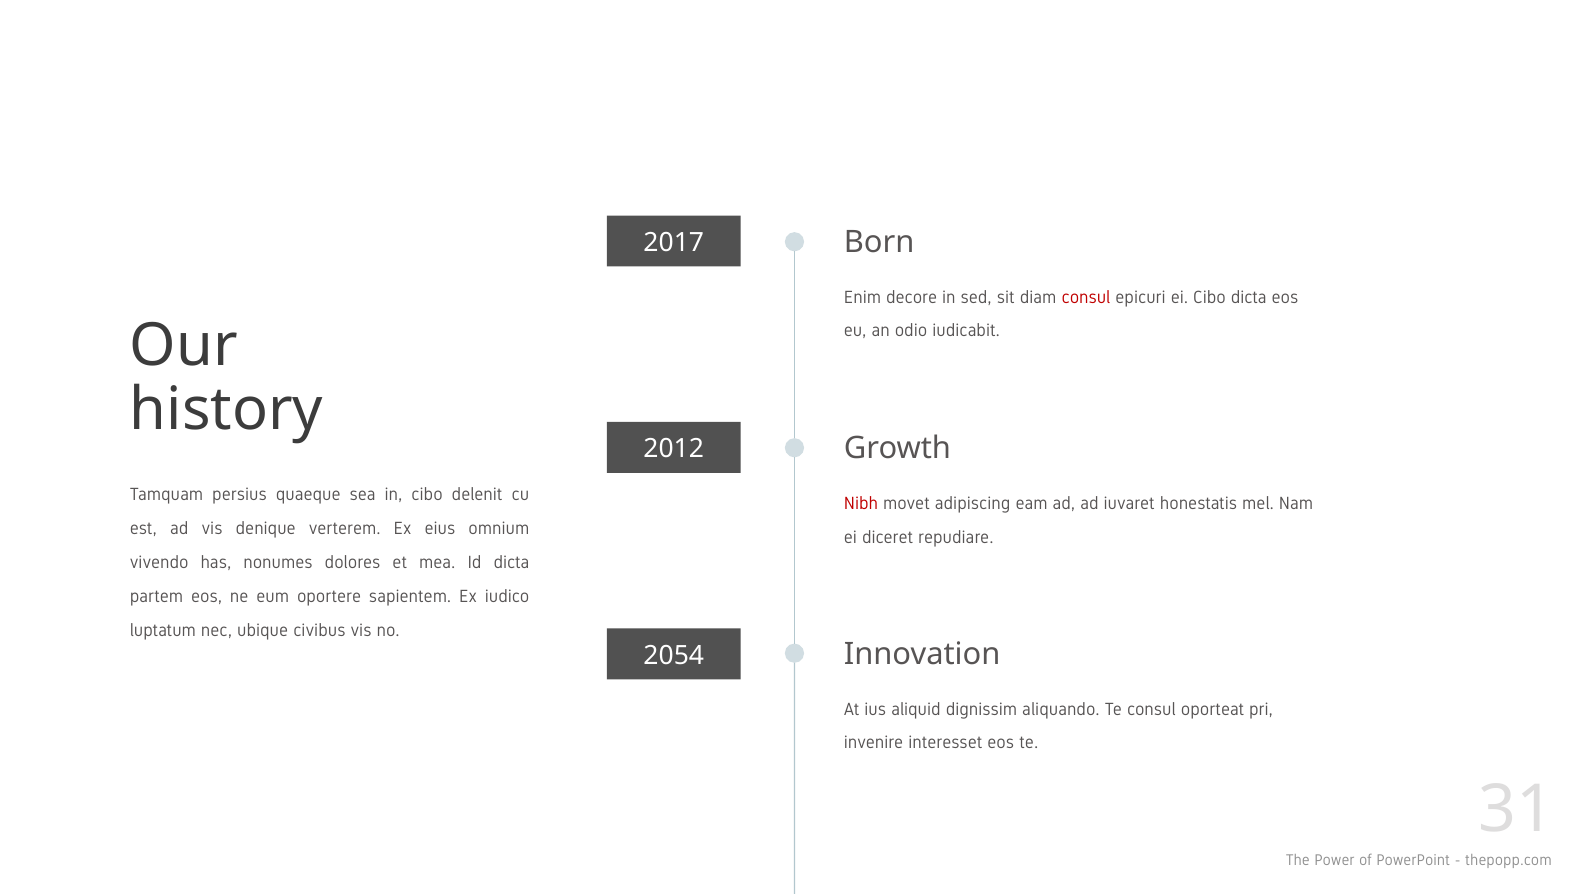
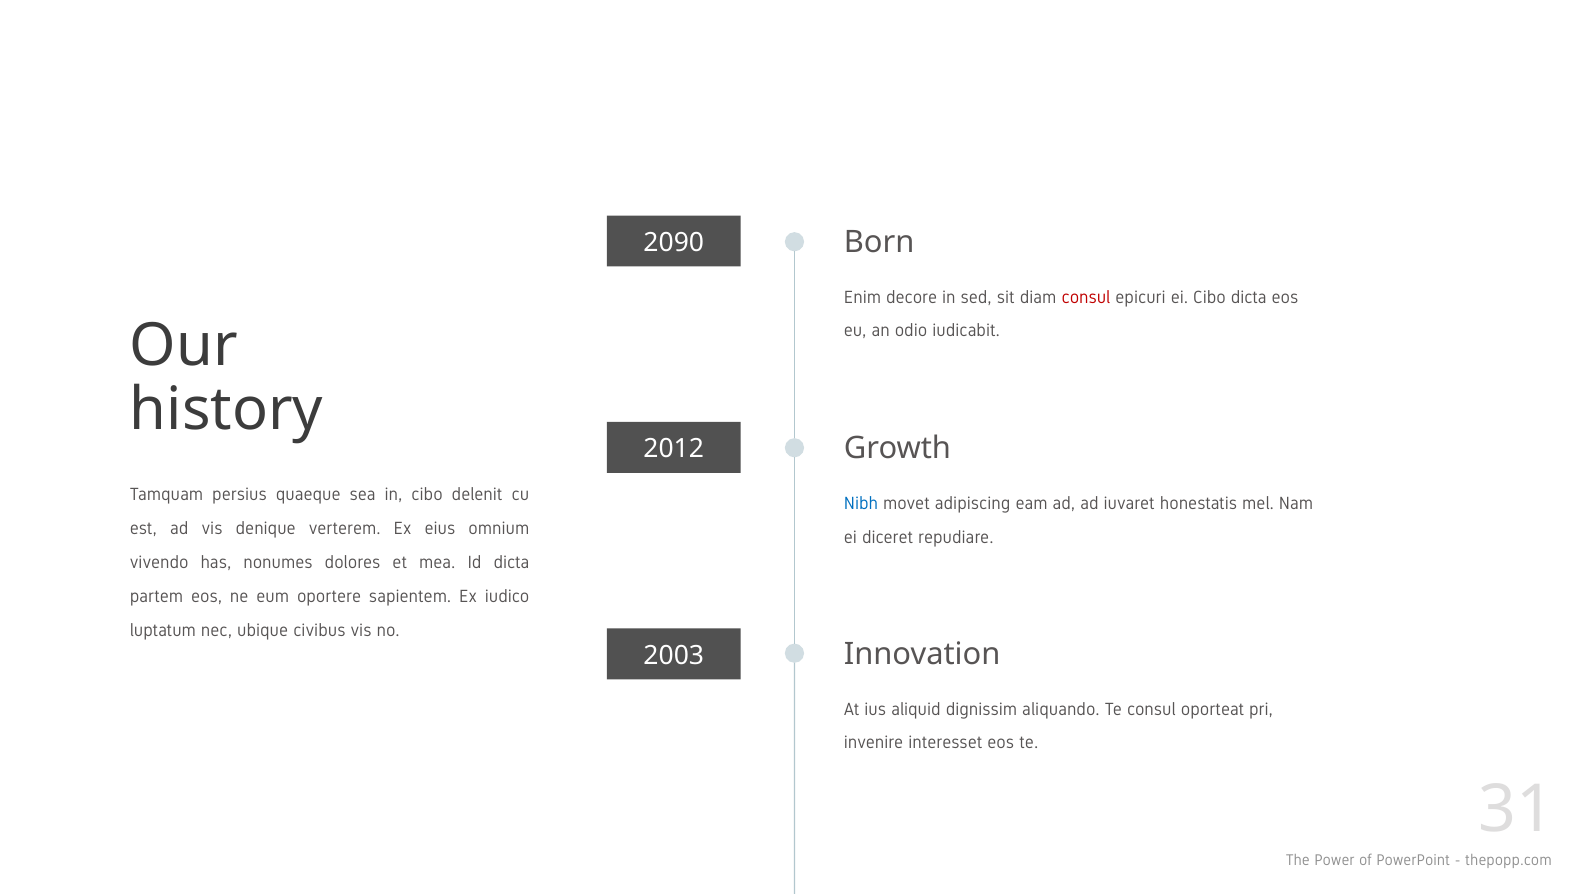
2017: 2017 -> 2090
Nibh colour: red -> blue
2054: 2054 -> 2003
